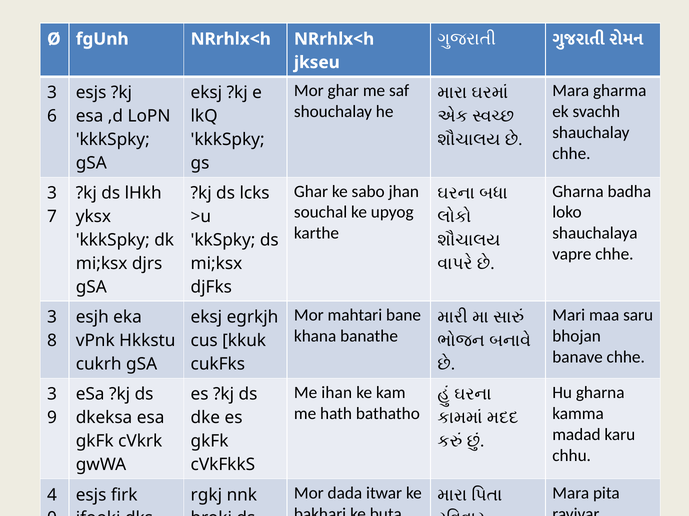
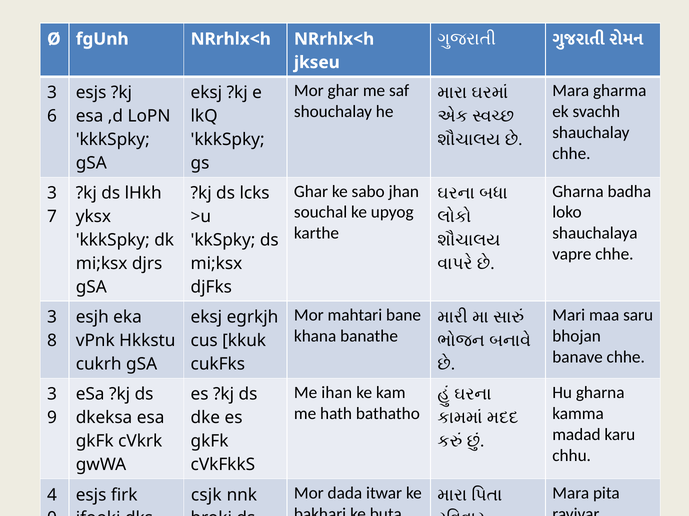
rgkj: rgkj -> csjk
